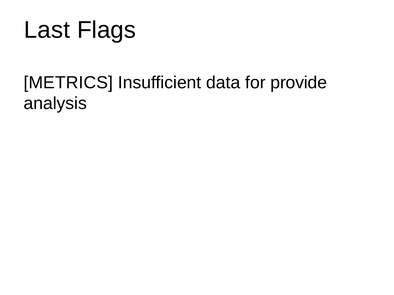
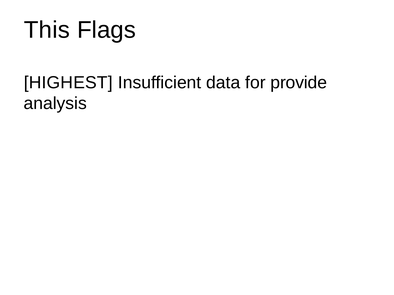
Last: Last -> This
METRICS: METRICS -> HIGHEST
